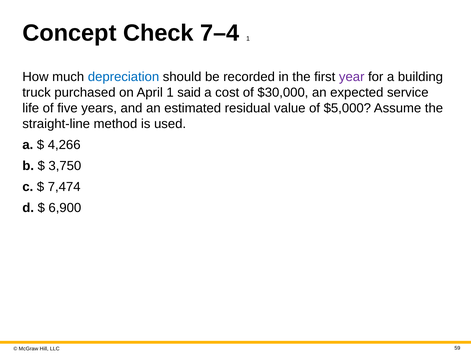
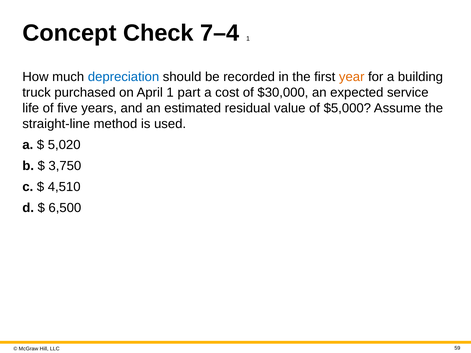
year colour: purple -> orange
said: said -> part
4,266: 4,266 -> 5,020
7,474: 7,474 -> 4,510
6,900: 6,900 -> 6,500
